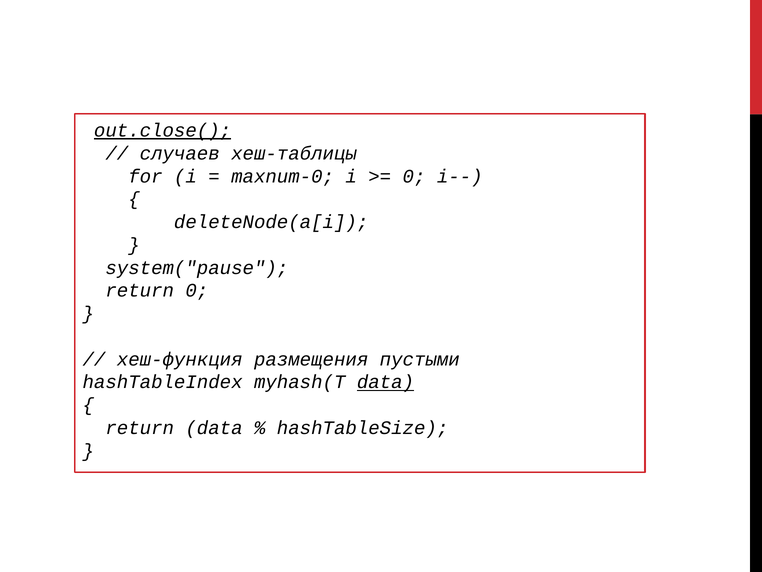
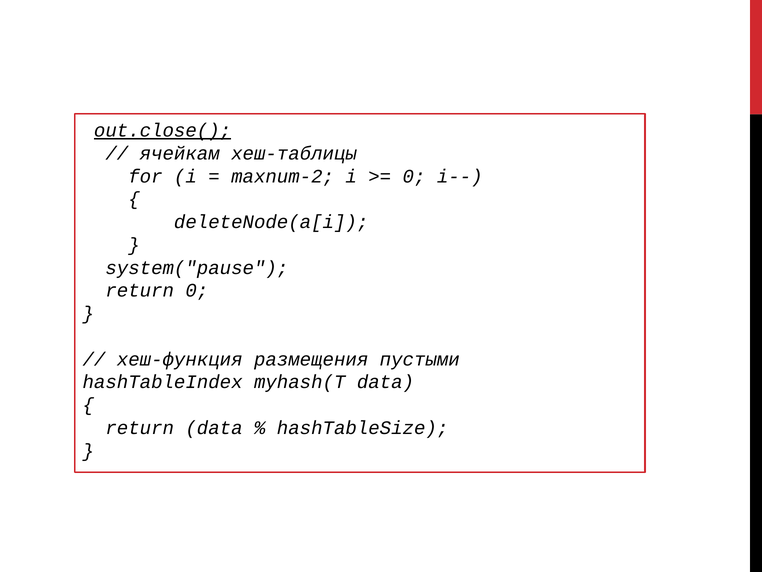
случаев: случаев -> ячейкам
maxnum-0: maxnum-0 -> maxnum-2
data at (385, 382) underline: present -> none
